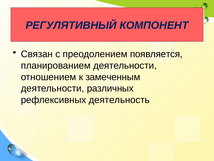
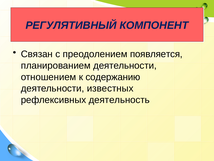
замеченным: замеченным -> содержанию
различных: различных -> известных
